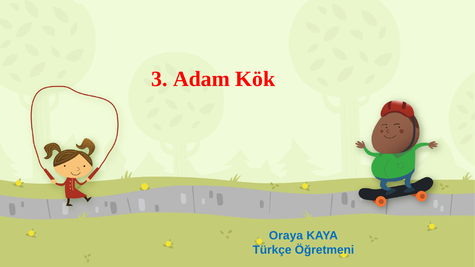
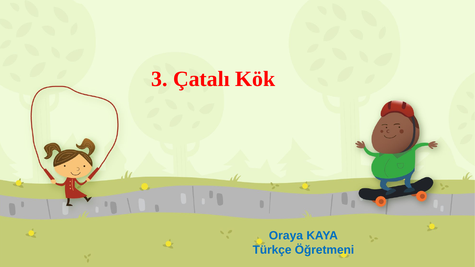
Adam: Adam -> Çatalı
